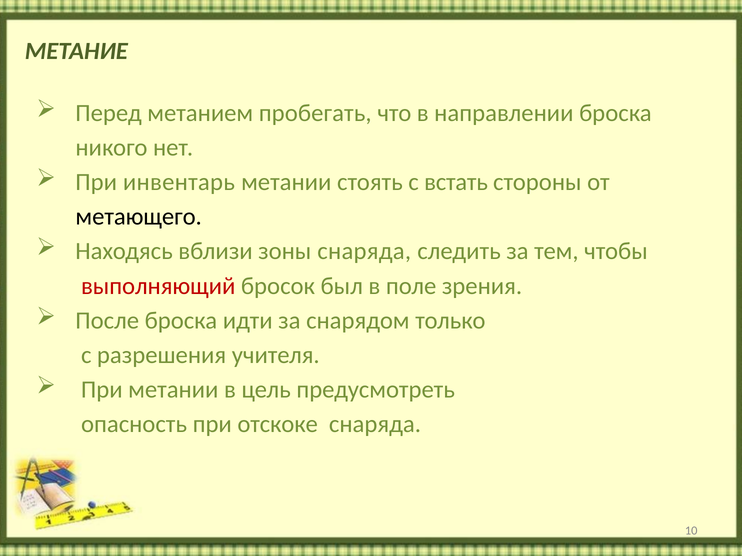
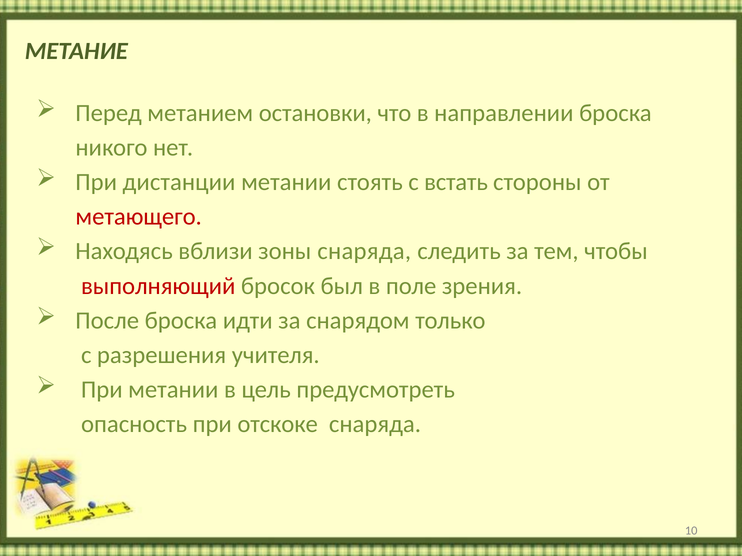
пробегать: пробегать -> остановки
инвентарь: инвентарь -> дистанции
метающего colour: black -> red
